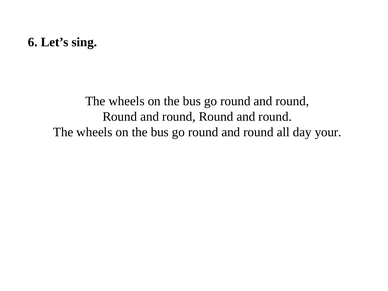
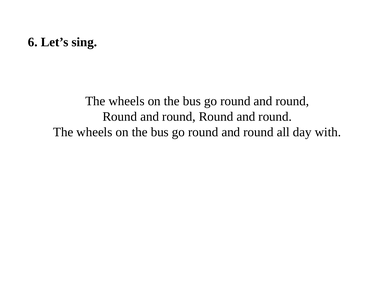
your: your -> with
